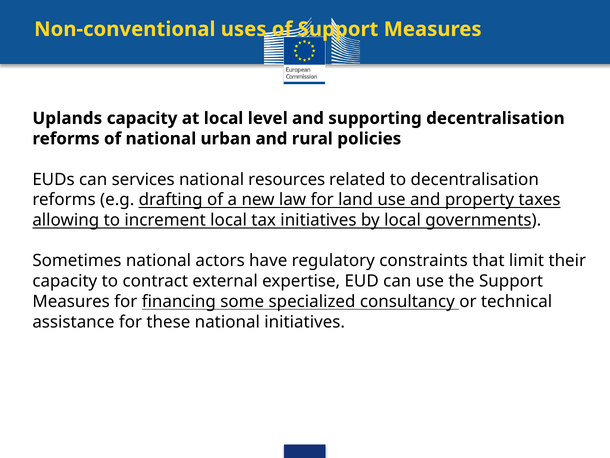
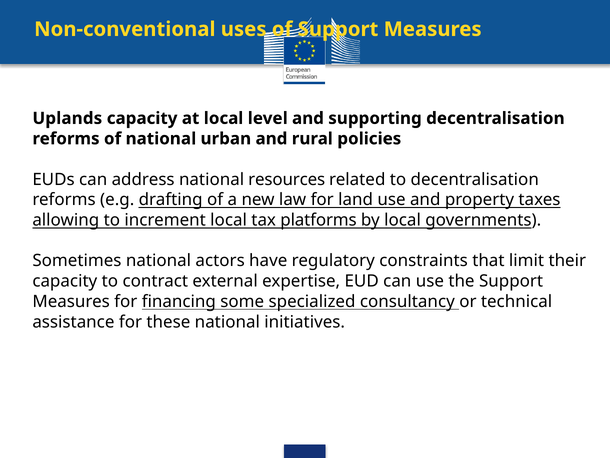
services: services -> address
tax initiatives: initiatives -> platforms
